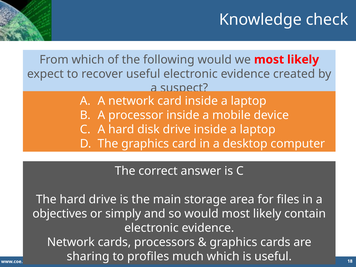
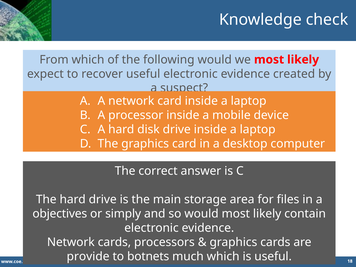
sharing: sharing -> provide
profiles: profiles -> botnets
